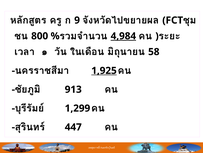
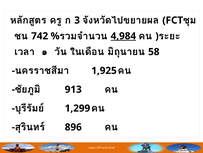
9: 9 -> 3
800: 800 -> 742
1,925 underline: present -> none
447: 447 -> 896
